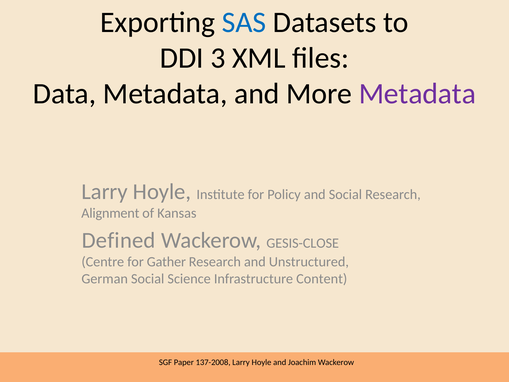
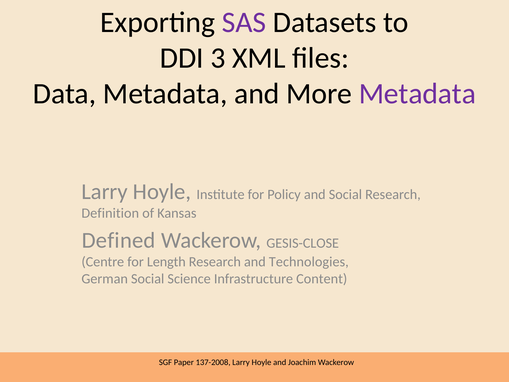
SAS colour: blue -> purple
Alignment: Alignment -> Definition
Gather: Gather -> Length
Unstructured: Unstructured -> Technologies
